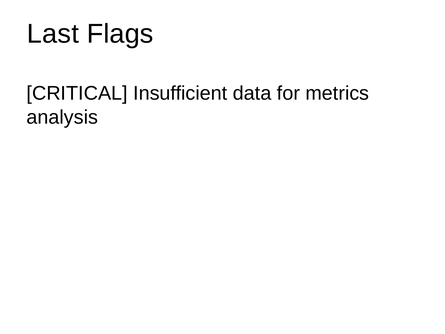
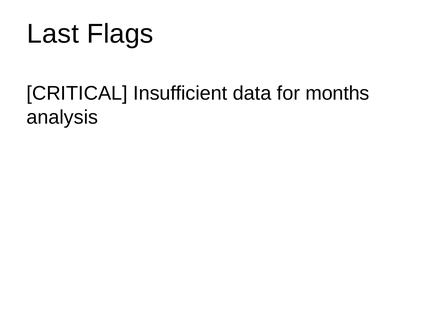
metrics: metrics -> months
